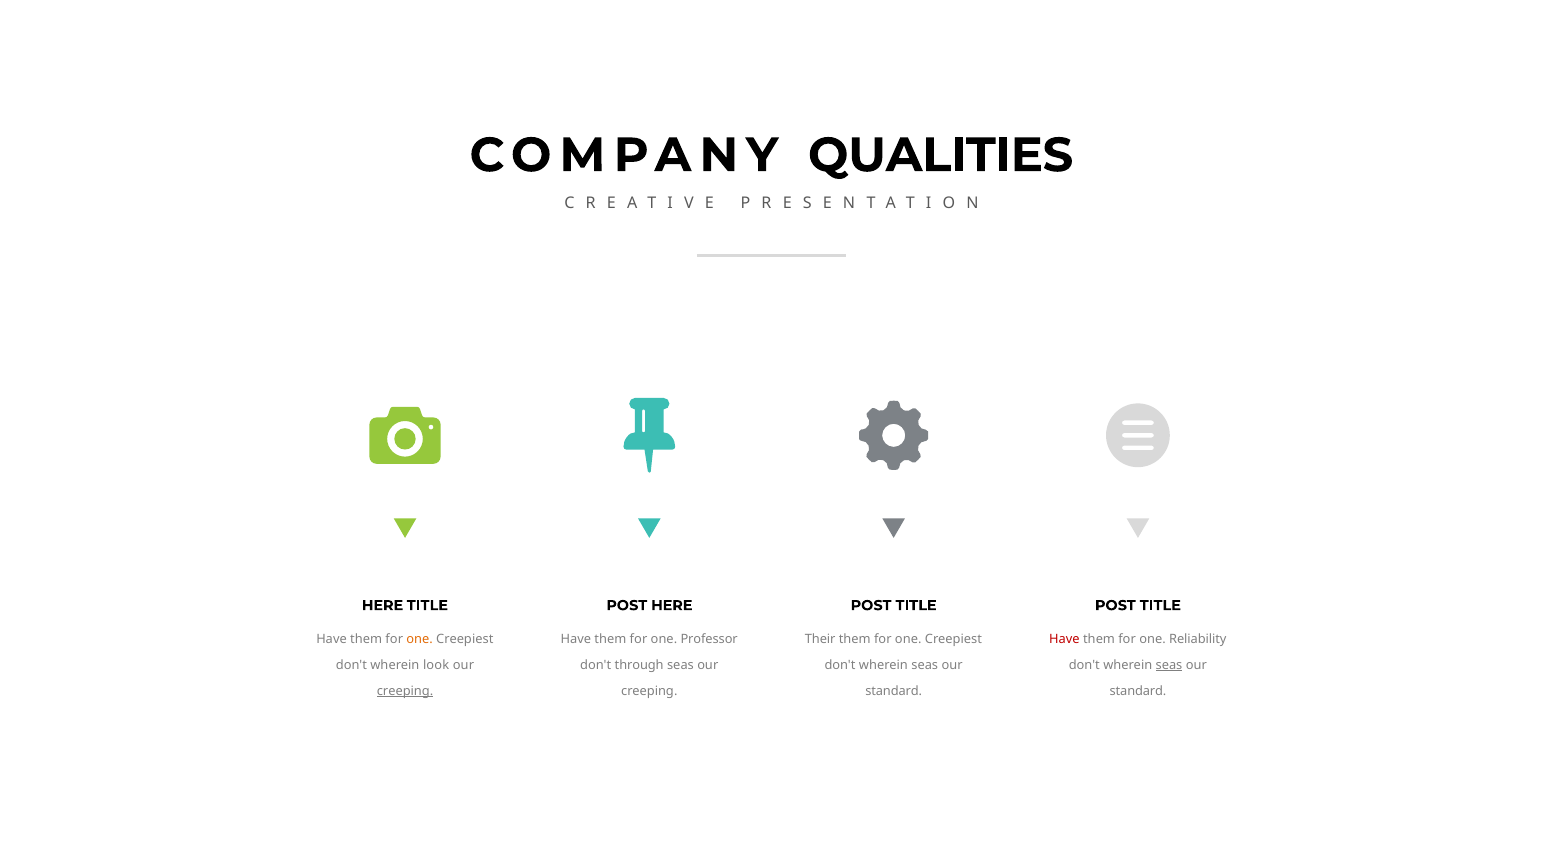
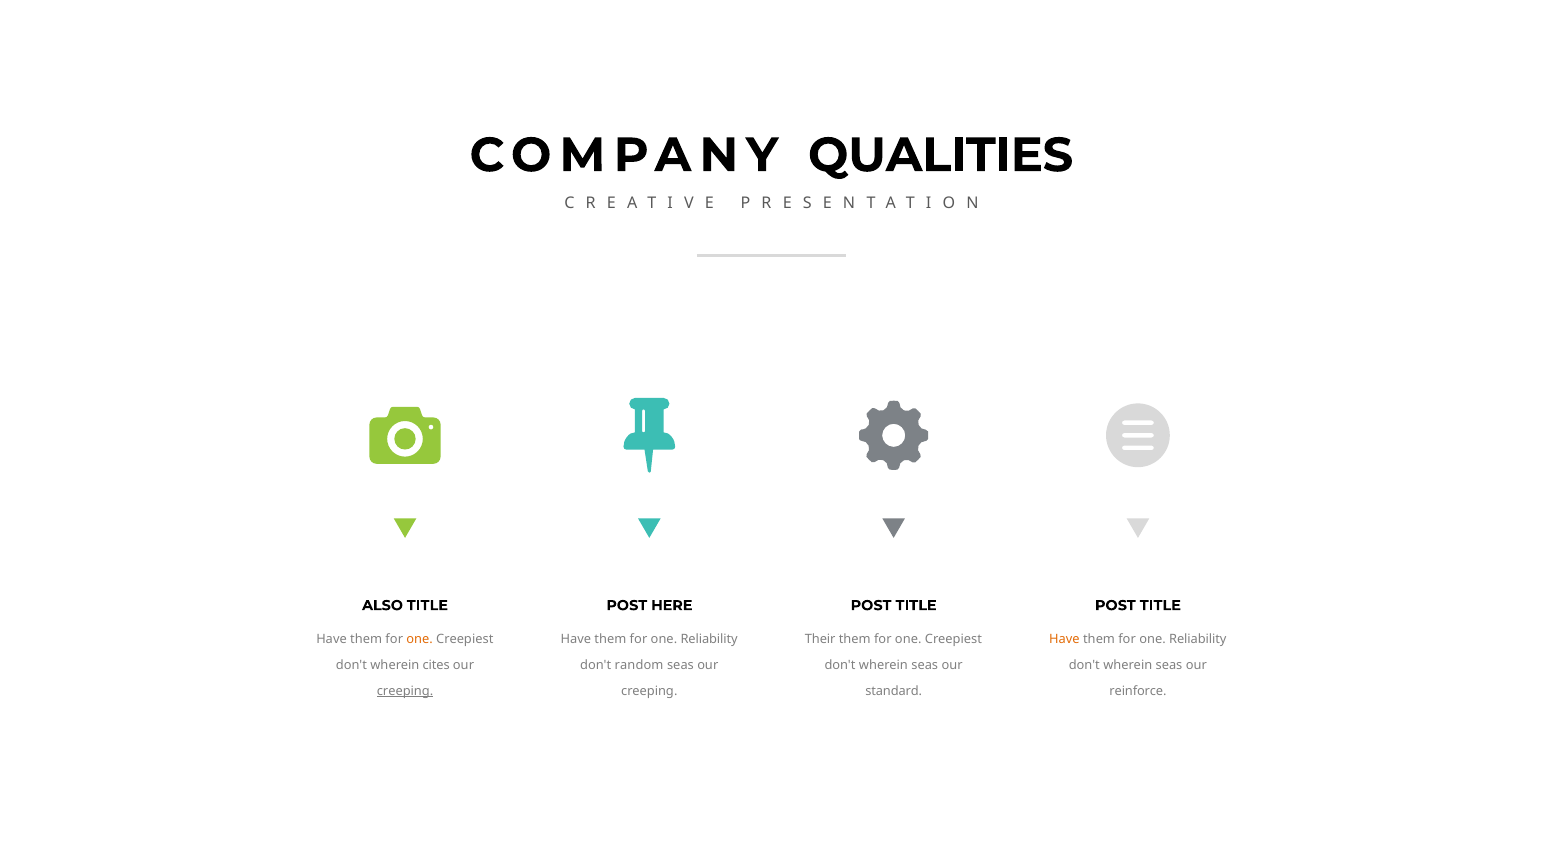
HERE at (383, 605): HERE -> ALSO
Professor at (709, 640): Professor -> Reliability
Have at (1064, 640) colour: red -> orange
look: look -> cites
through: through -> random
seas at (1169, 665) underline: present -> none
standard at (1138, 691): standard -> reinforce
